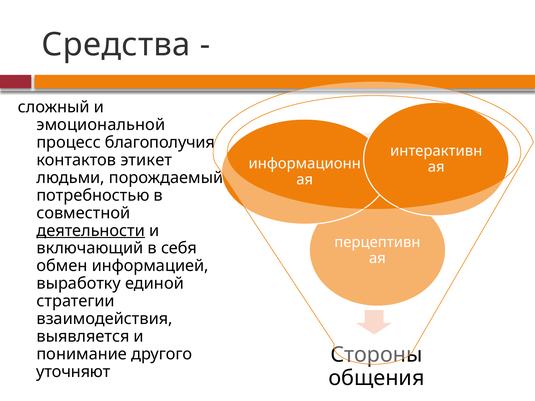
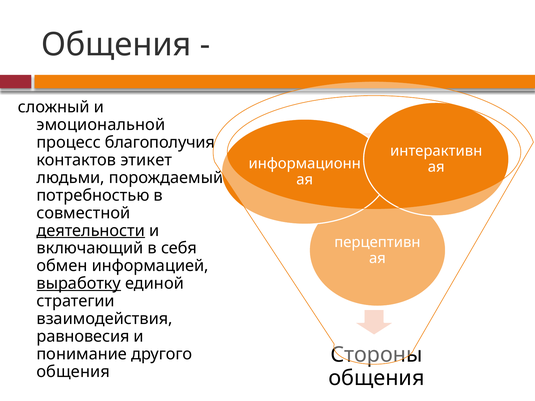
Средства at (116, 45): Средства -> Общения
выработку underline: none -> present
выявляется: выявляется -> равновесия
уточняют at (73, 372): уточняют -> общения
